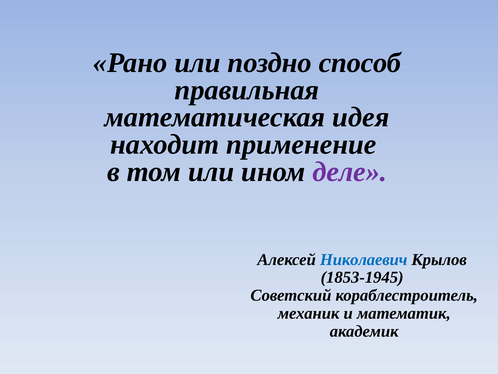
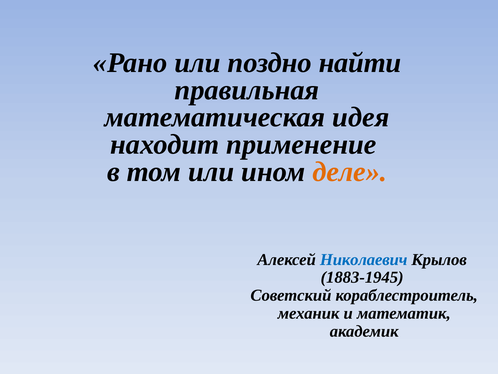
способ: способ -> найти
деле colour: purple -> orange
1853-1945: 1853-1945 -> 1883-1945
